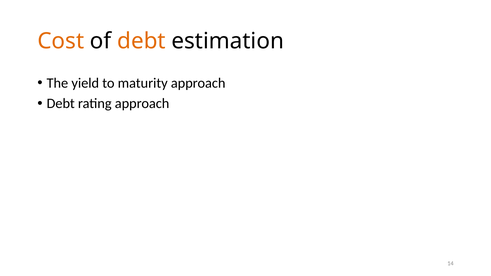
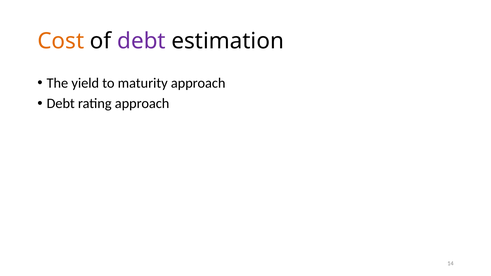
debt at (141, 41) colour: orange -> purple
